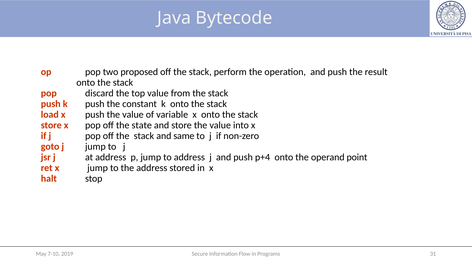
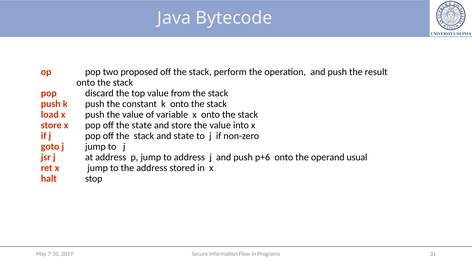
and same: same -> state
p+4: p+4 -> p+6
point: point -> usual
